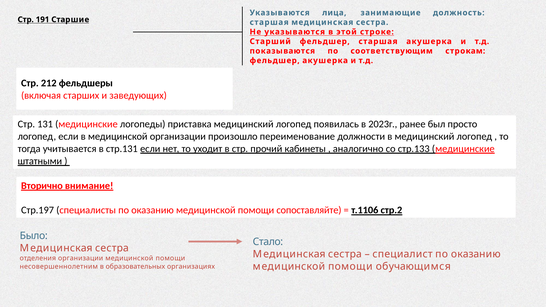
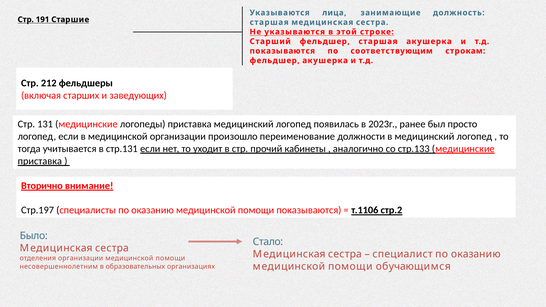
штатными at (40, 161): штатными -> приставка
помощи сопоставляйте: сопоставляйте -> показываются
